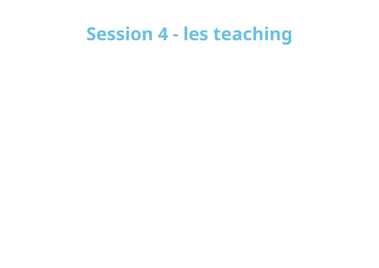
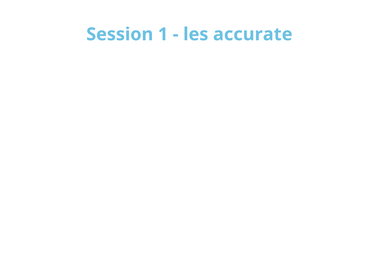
4: 4 -> 1
teaching: teaching -> accurate
